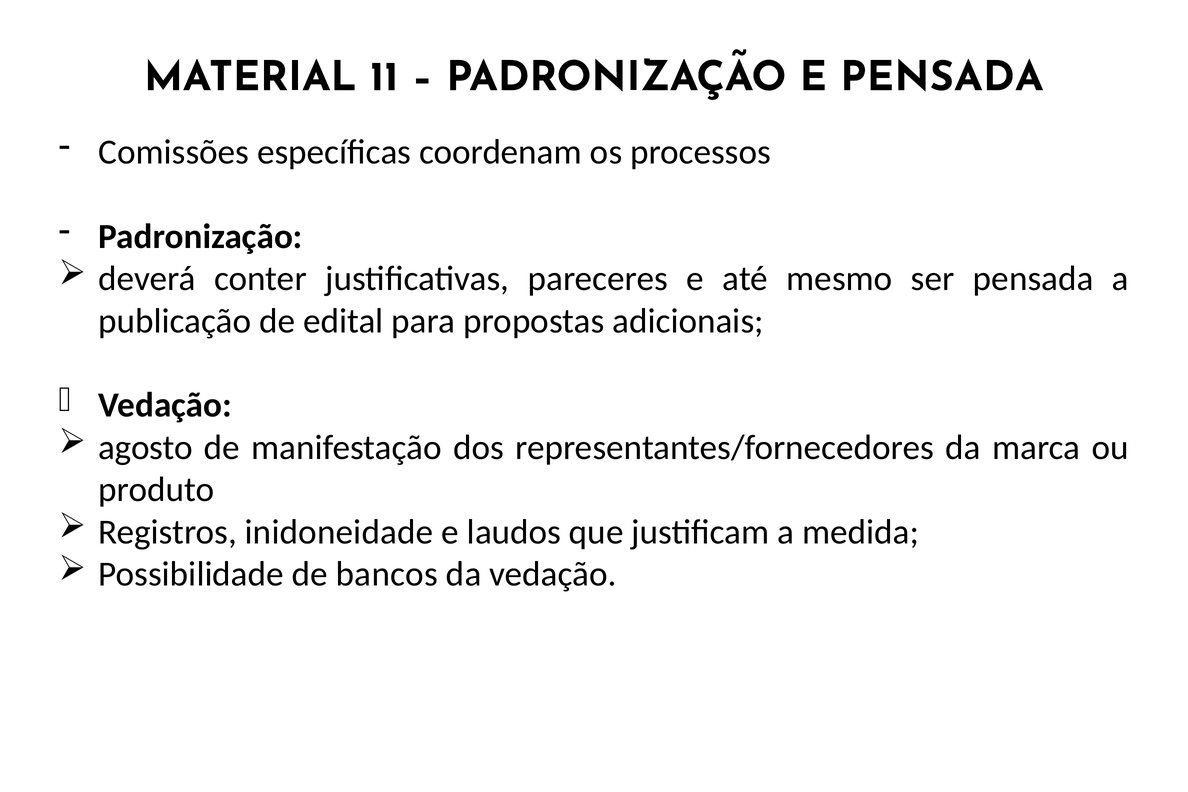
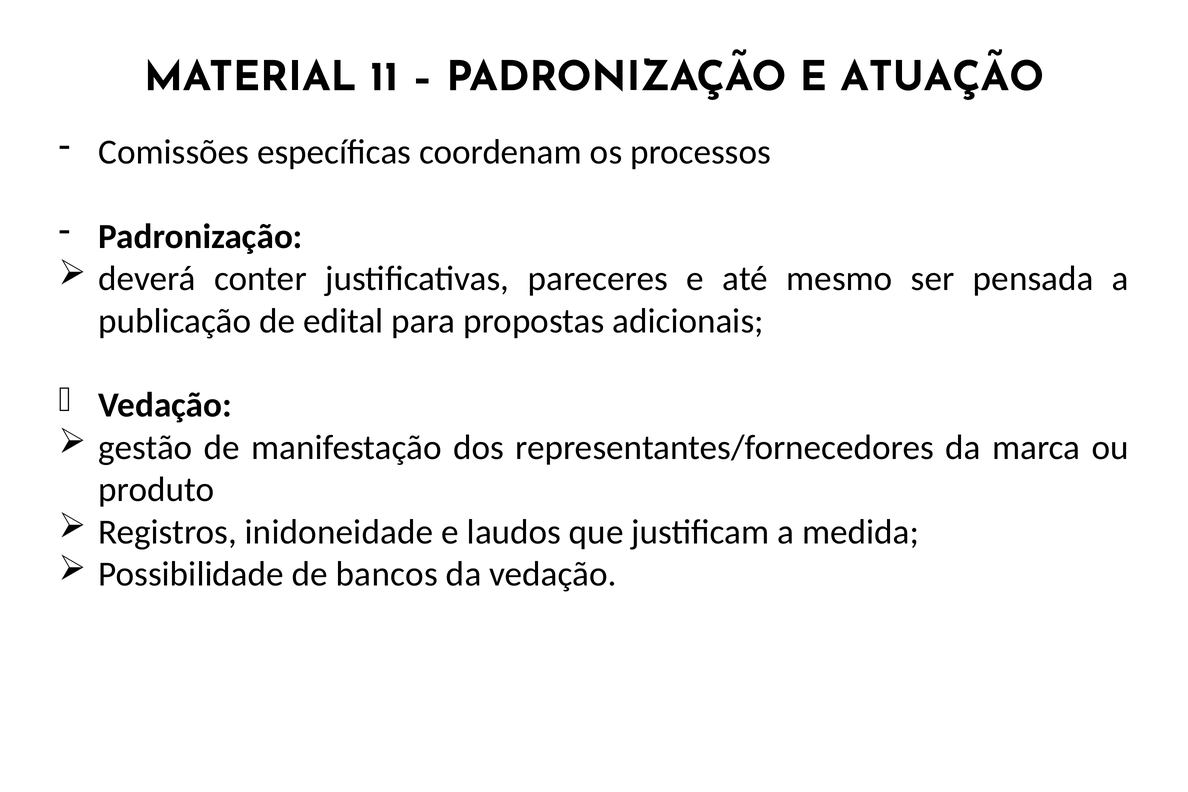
E PENSADA: PENSADA -> ATUAÇÃO
agosto: agosto -> gestão
